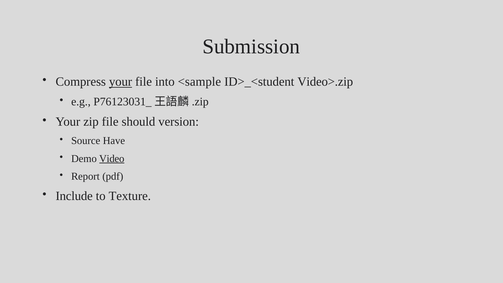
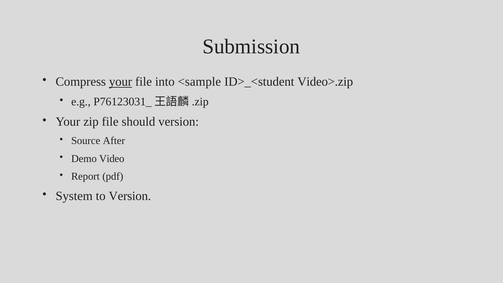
Have: Have -> After
Video underline: present -> none
Include: Include -> System
to Texture: Texture -> Version
